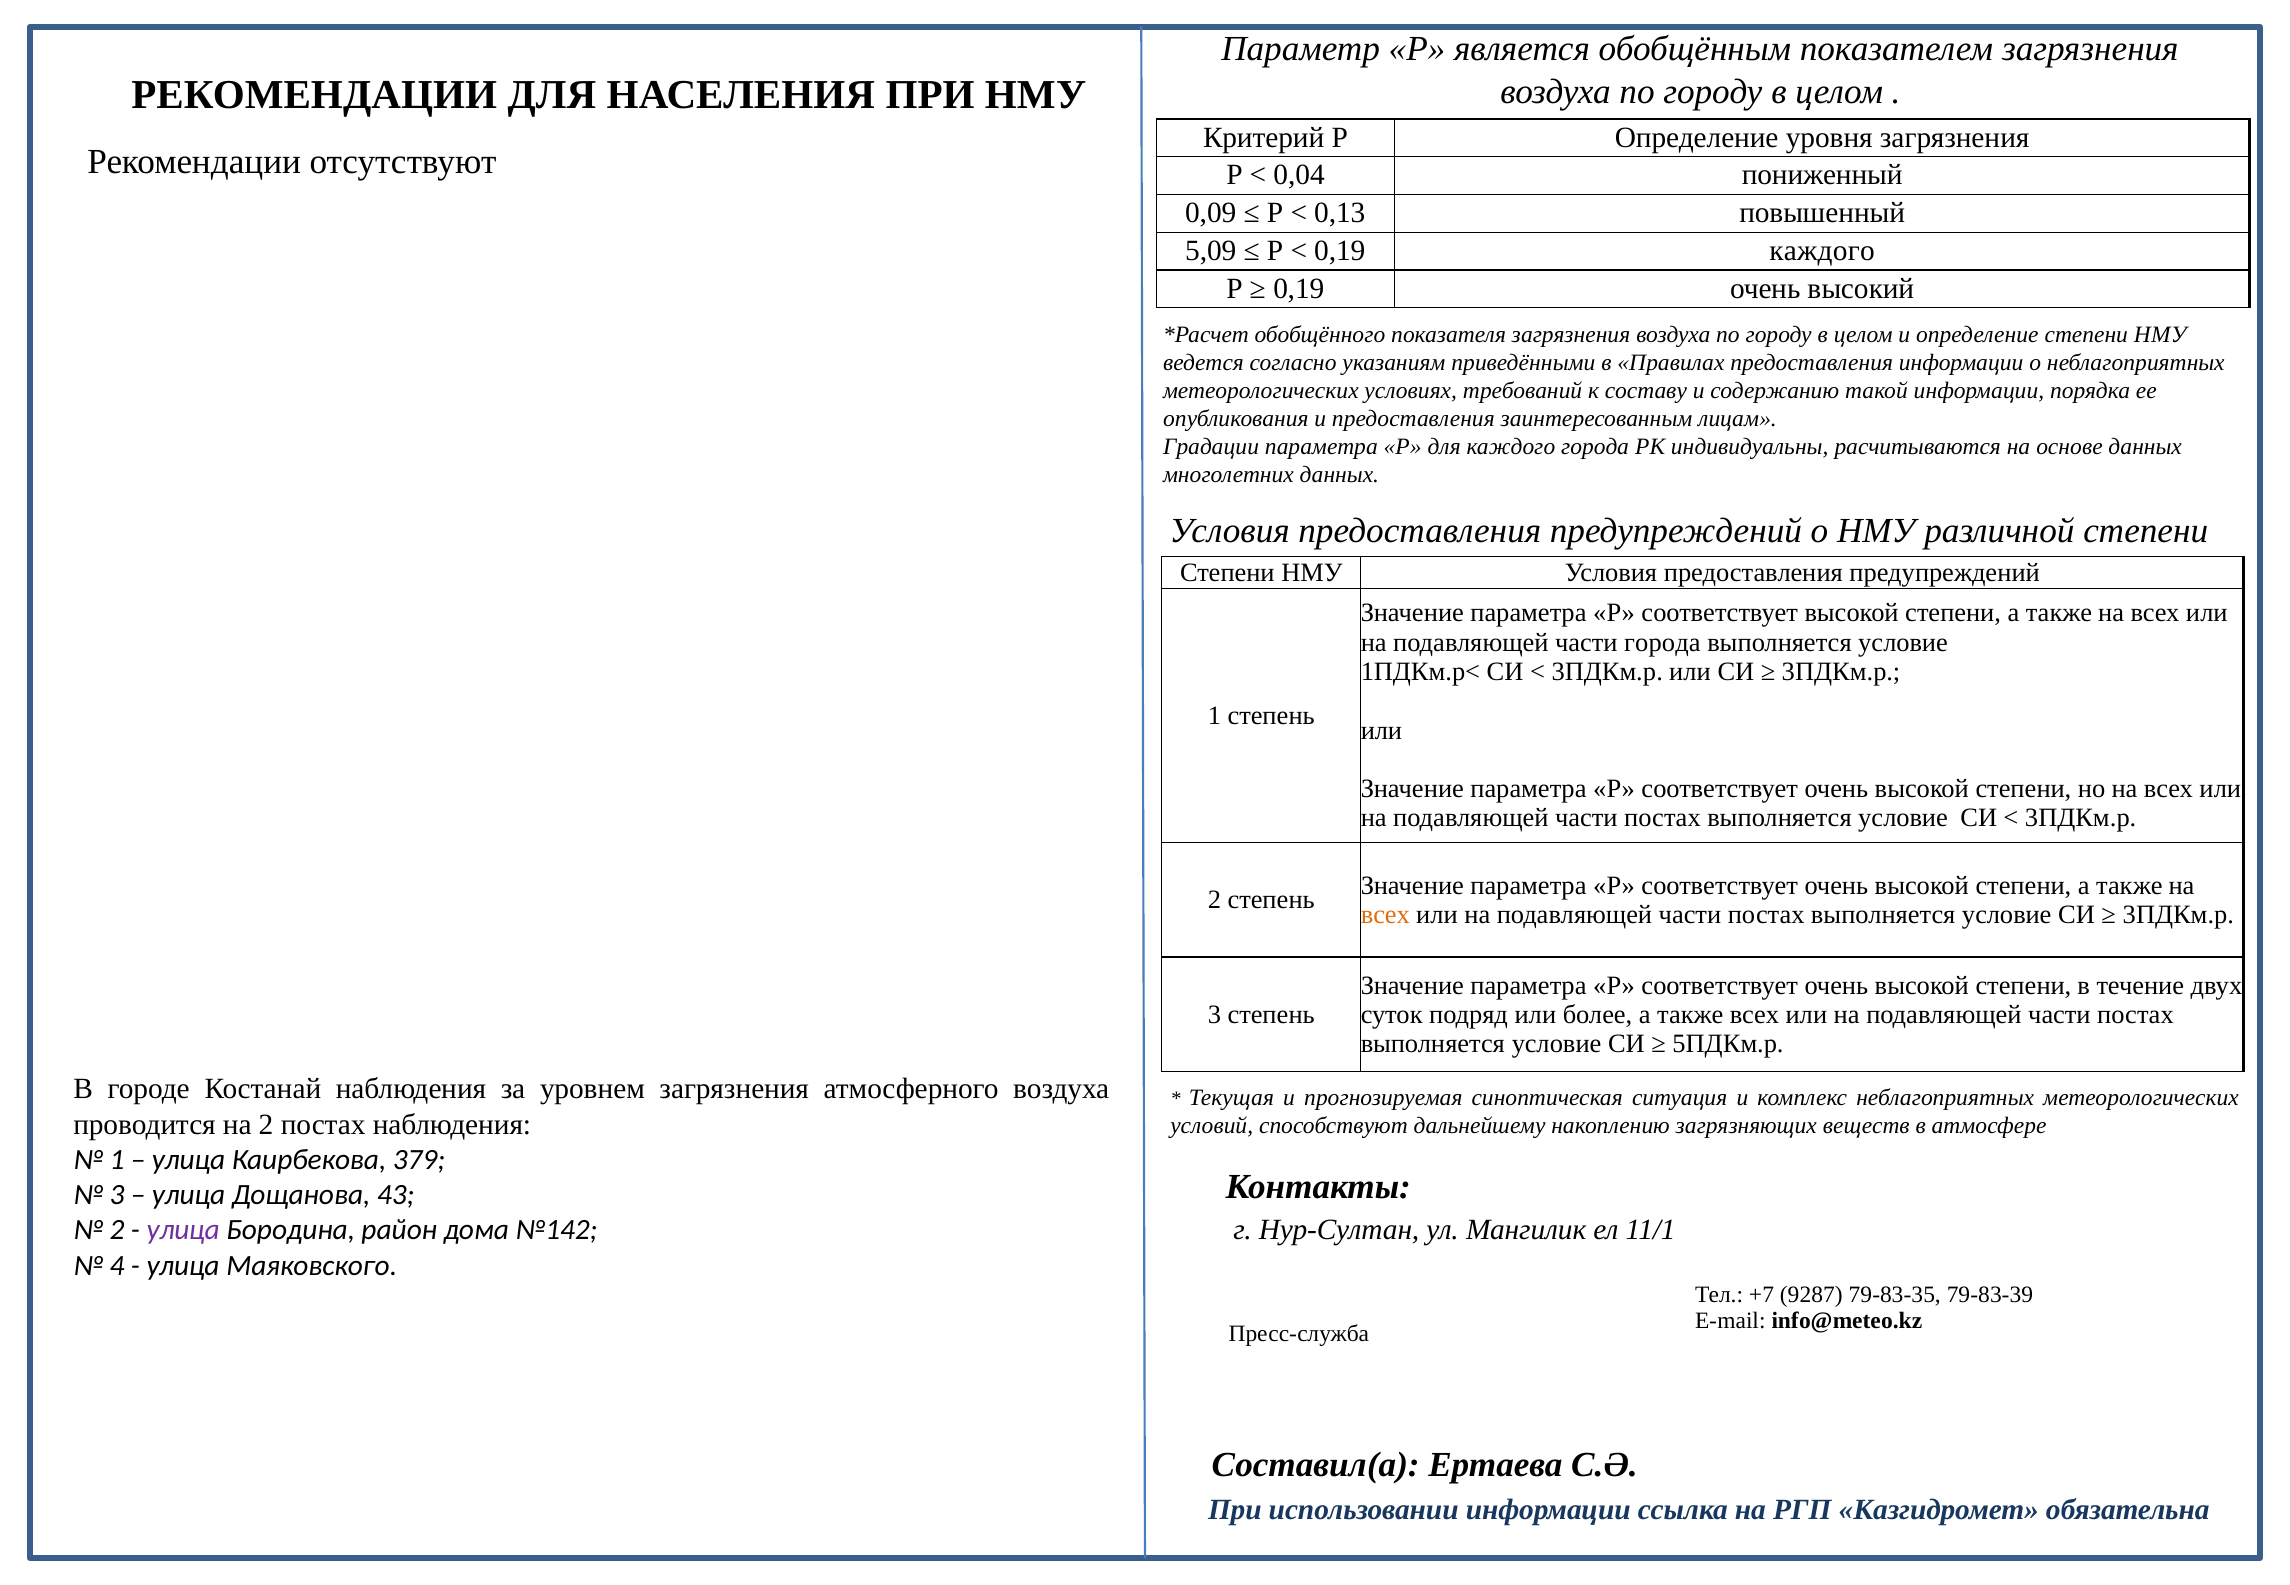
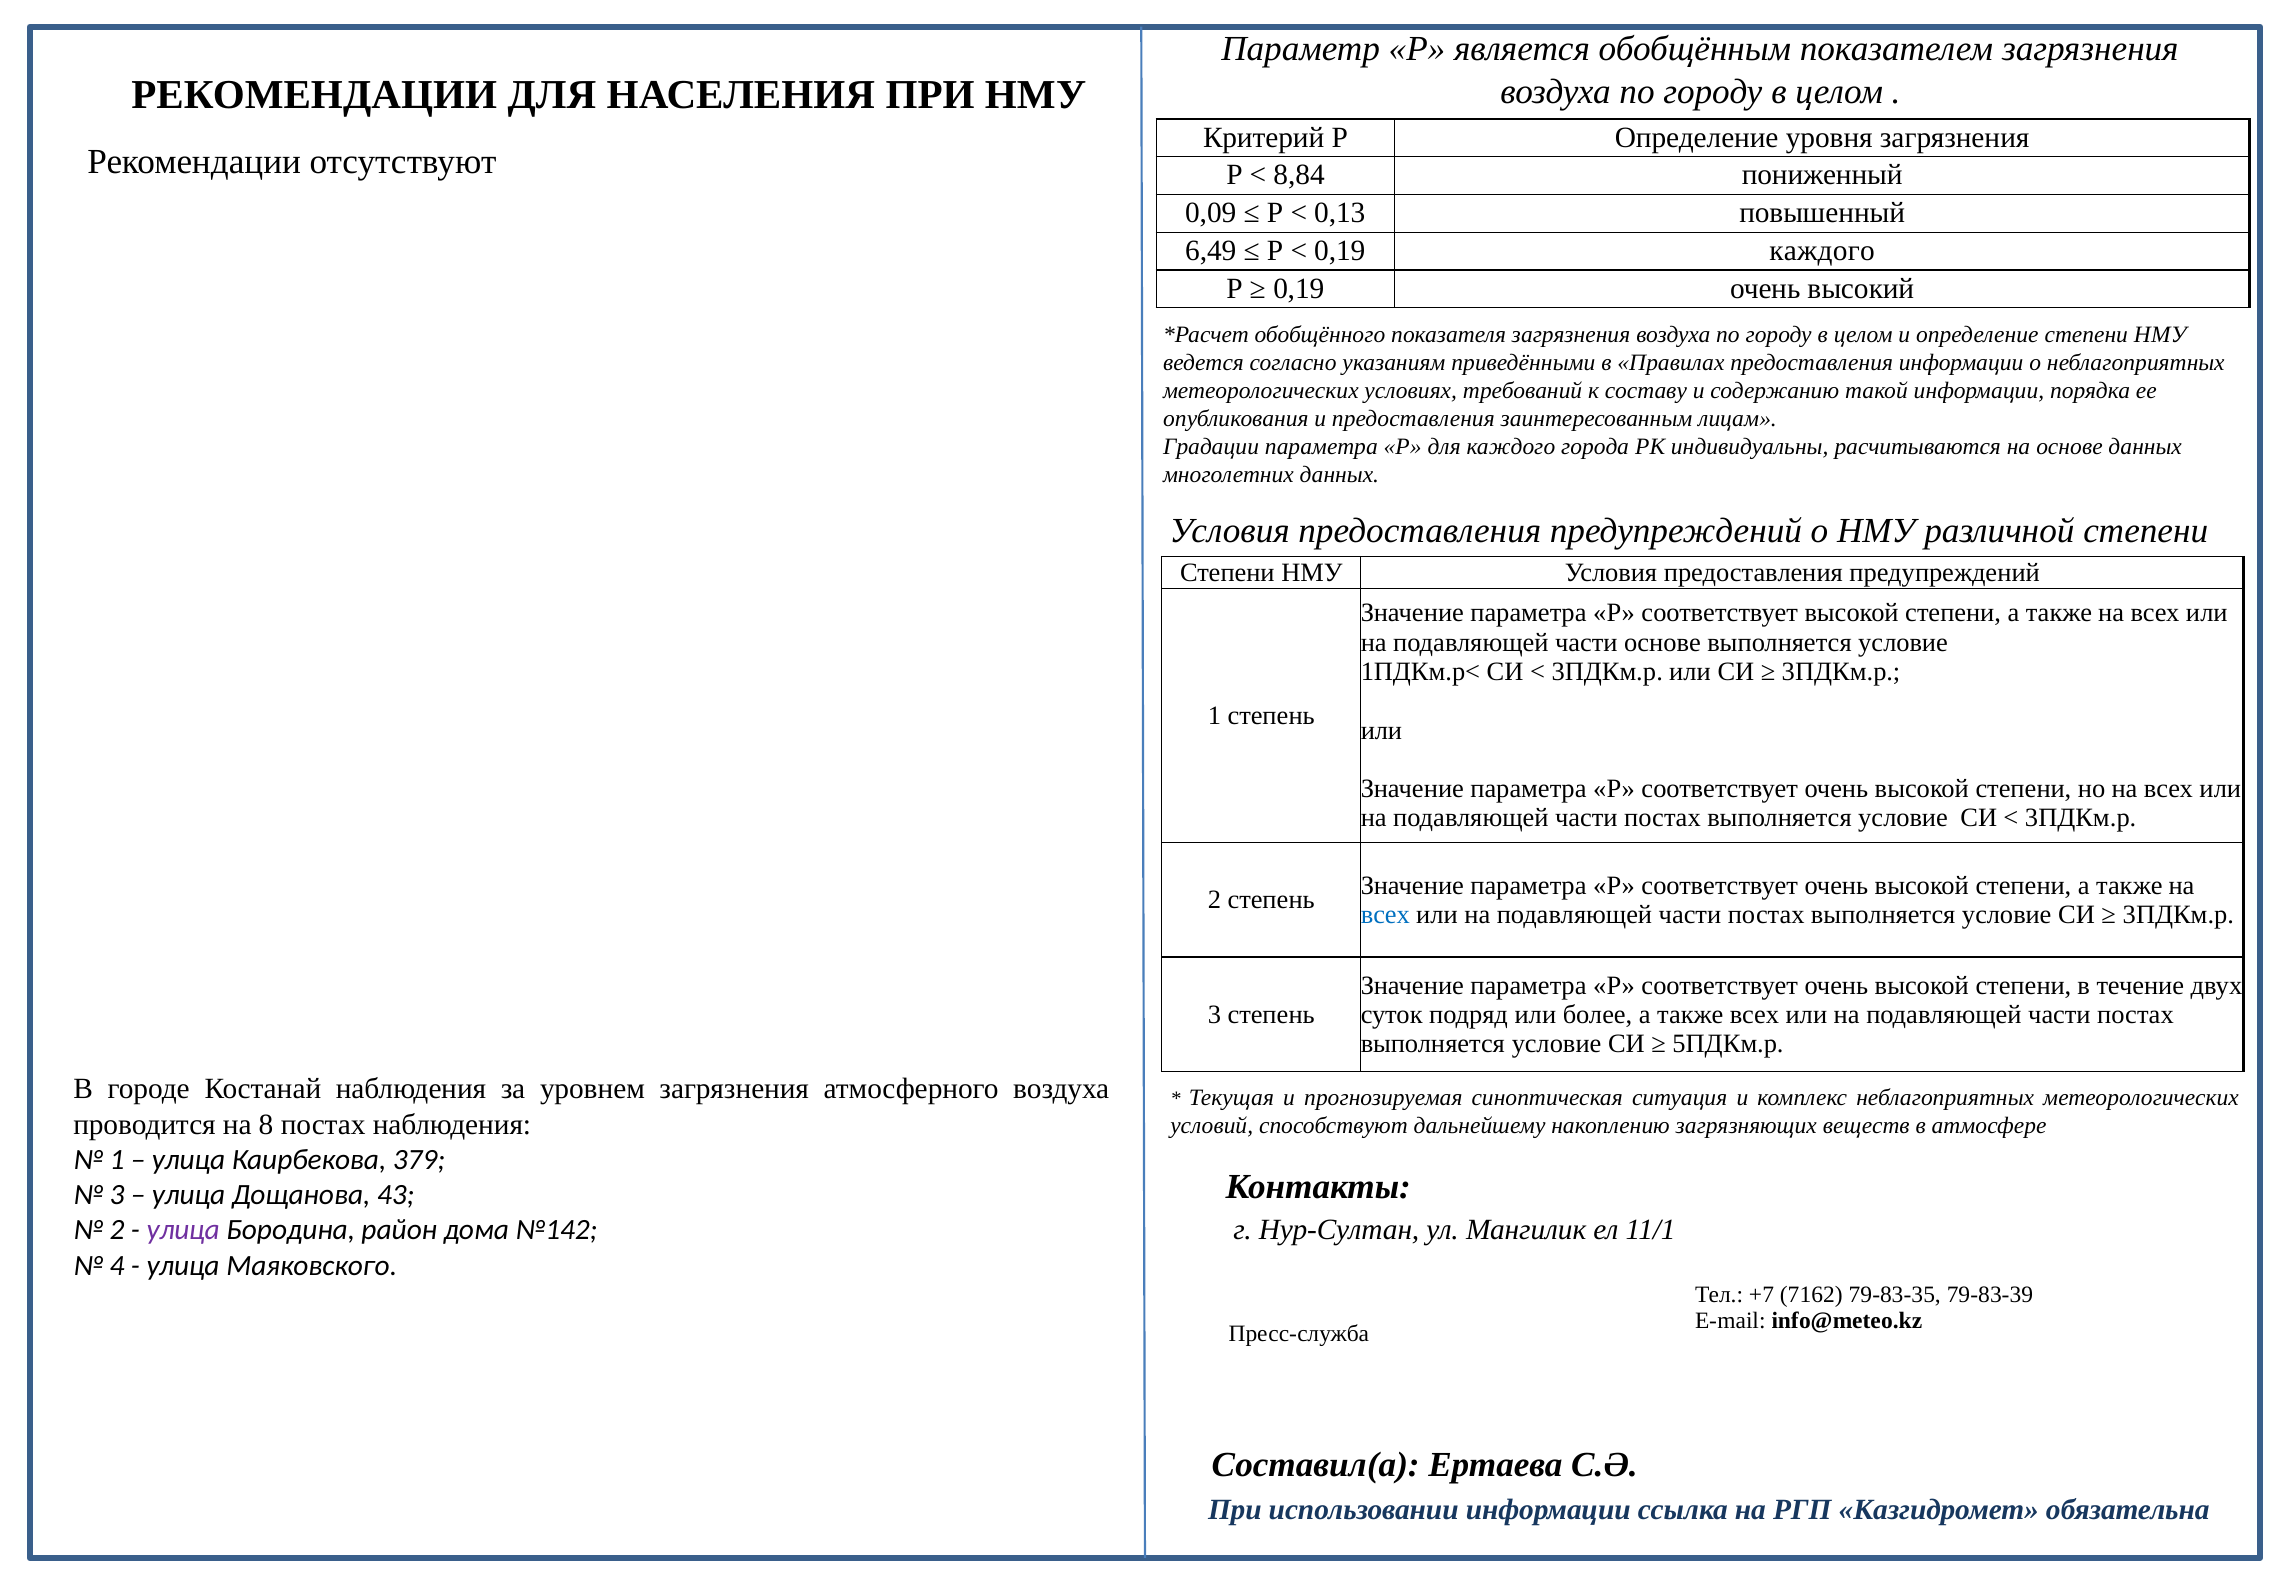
0,04: 0,04 -> 8,84
5,09: 5,09 -> 6,49
части города: города -> основе
всех at (1385, 915) colour: orange -> blue
на 2: 2 -> 8
9287: 9287 -> 7162
